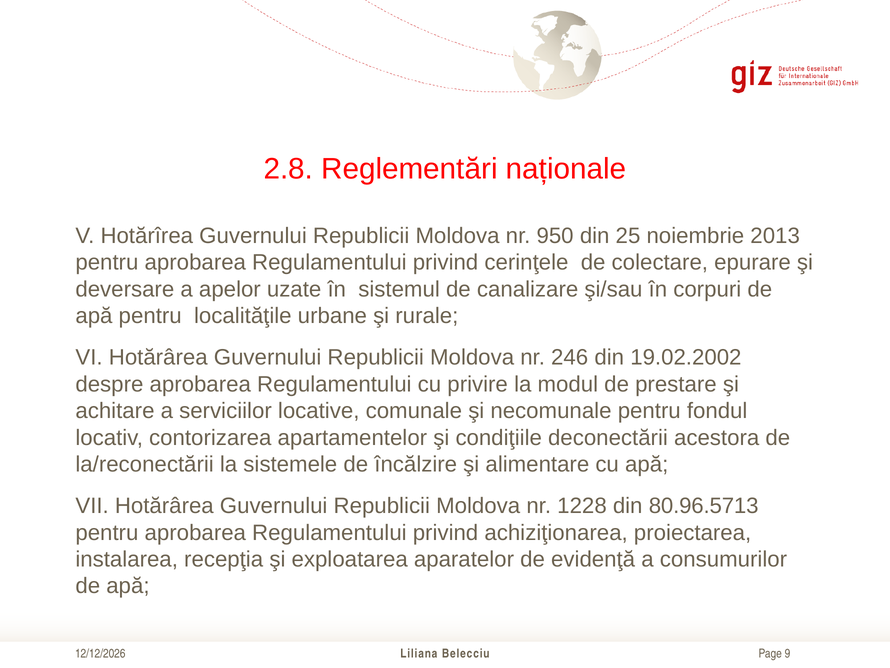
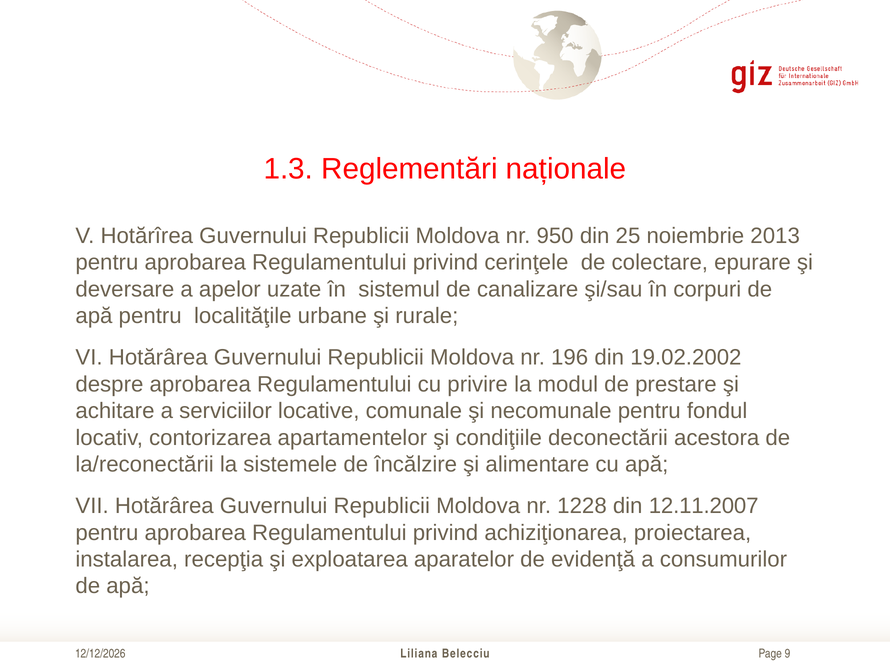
2.8: 2.8 -> 1.3
246: 246 -> 196
80.96.5713: 80.96.5713 -> 12.11.2007
